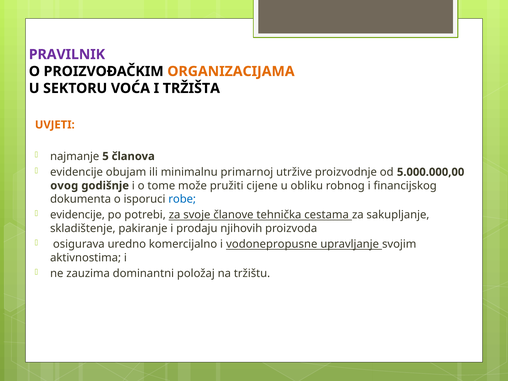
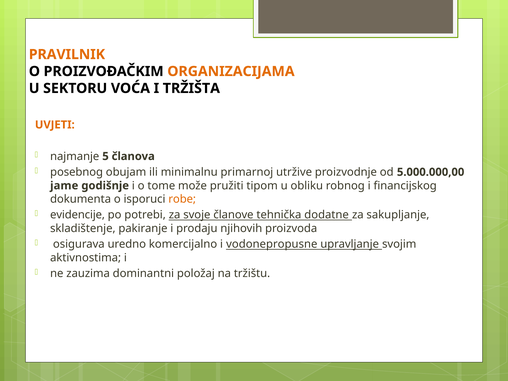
PRAVILNIK colour: purple -> orange
evidencije at (77, 172): evidencije -> posebnog
ovog: ovog -> jame
cijene: cijene -> tipom
robe colour: blue -> orange
cestama: cestama -> dodatne
